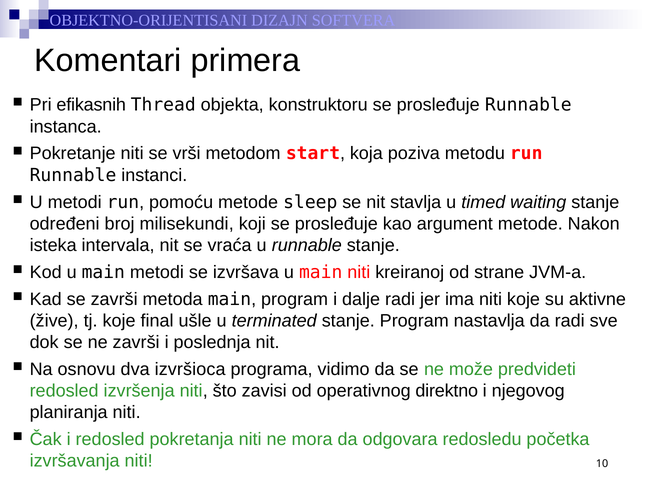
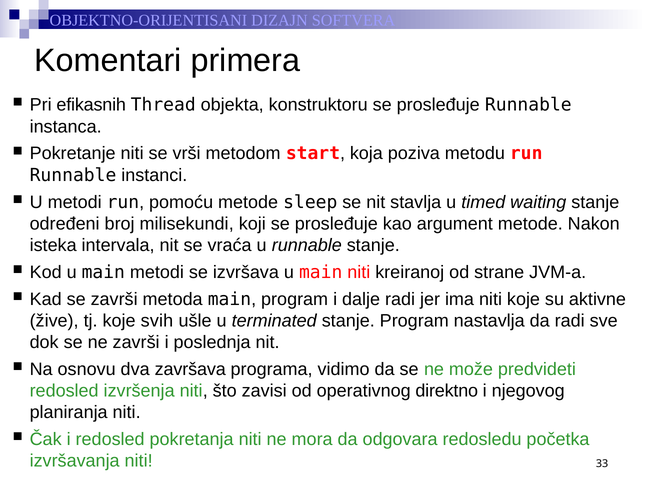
final: final -> svih
izvršioca: izvršioca -> završava
10: 10 -> 33
